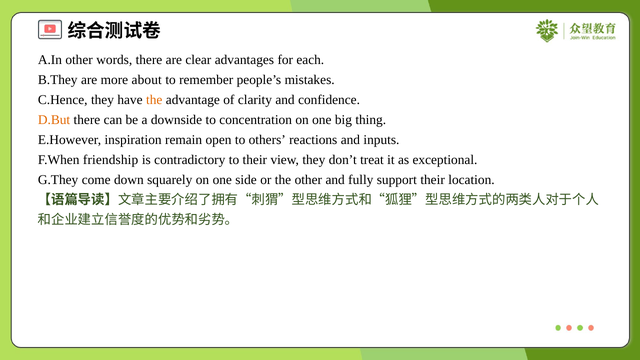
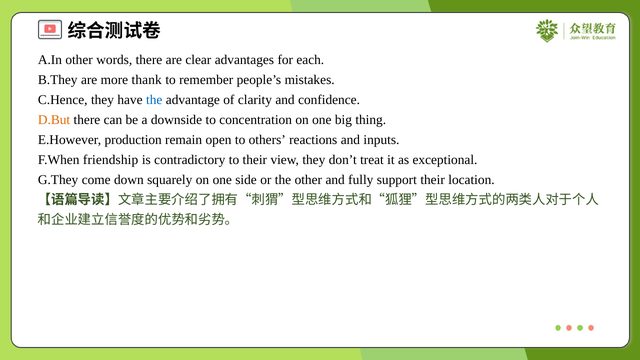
about: about -> thank
the at (154, 100) colour: orange -> blue
inspiration: inspiration -> production
